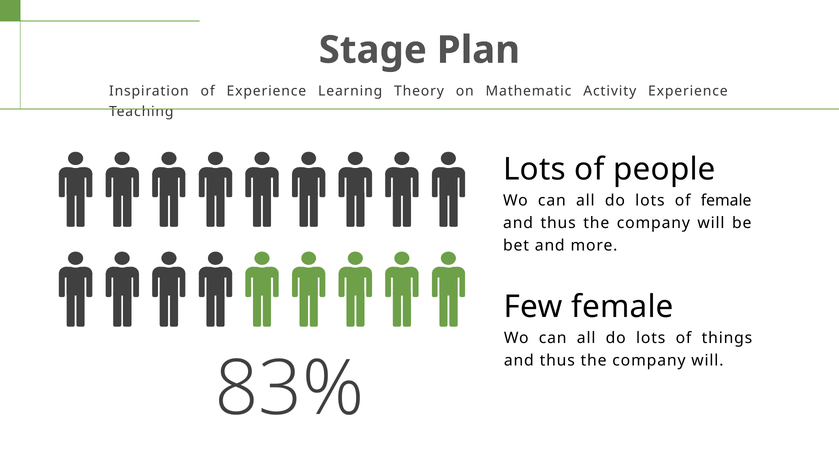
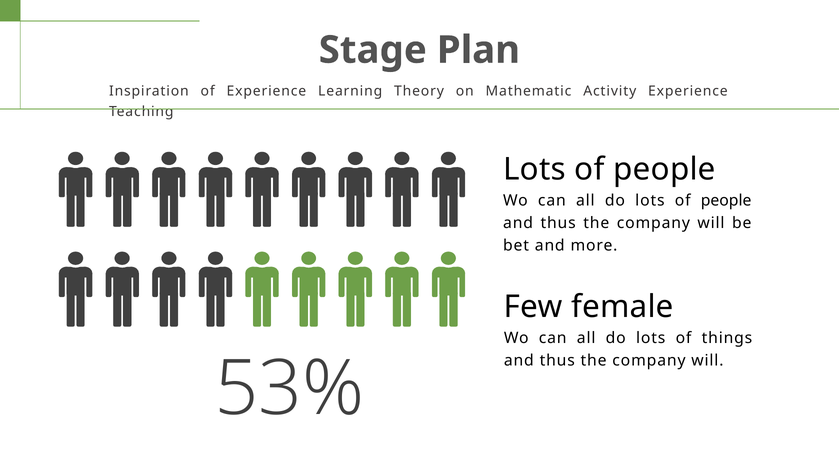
do lots of female: female -> people
83%: 83% -> 53%
